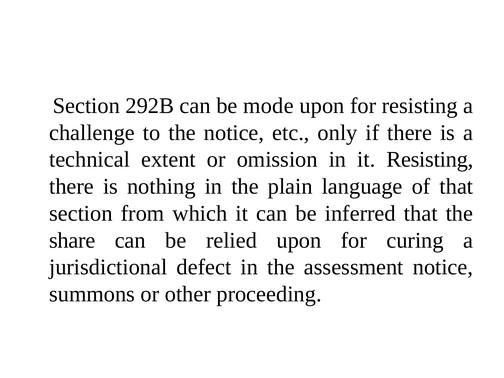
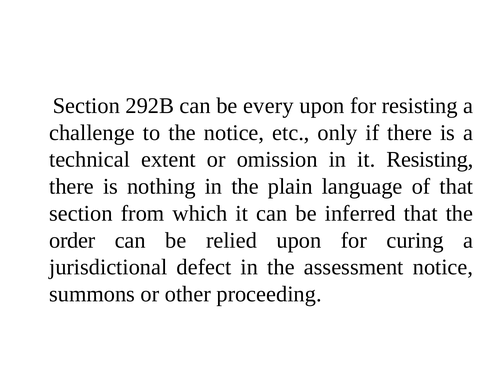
mode: mode -> every
share: share -> order
